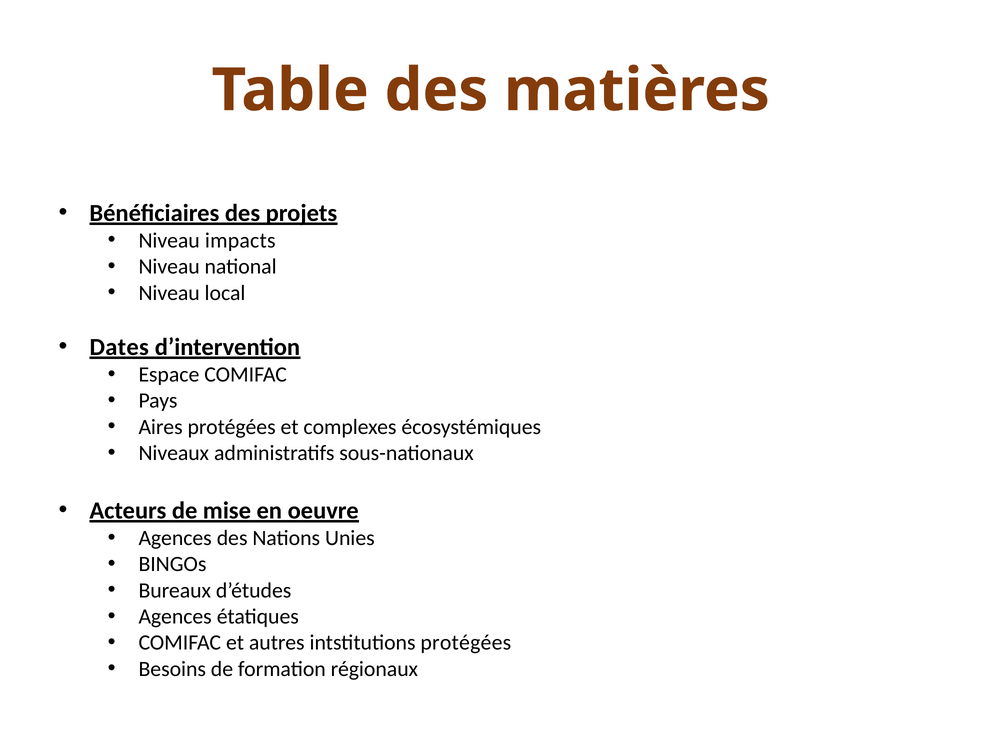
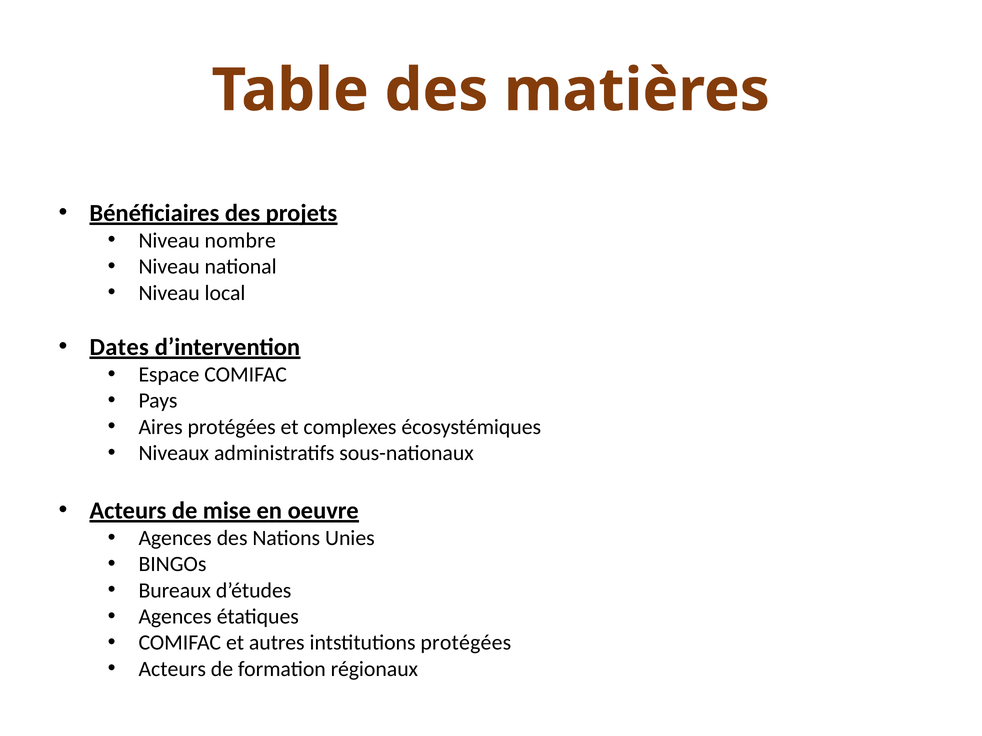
impacts: impacts -> nombre
Besoins at (172, 669): Besoins -> Acteurs
